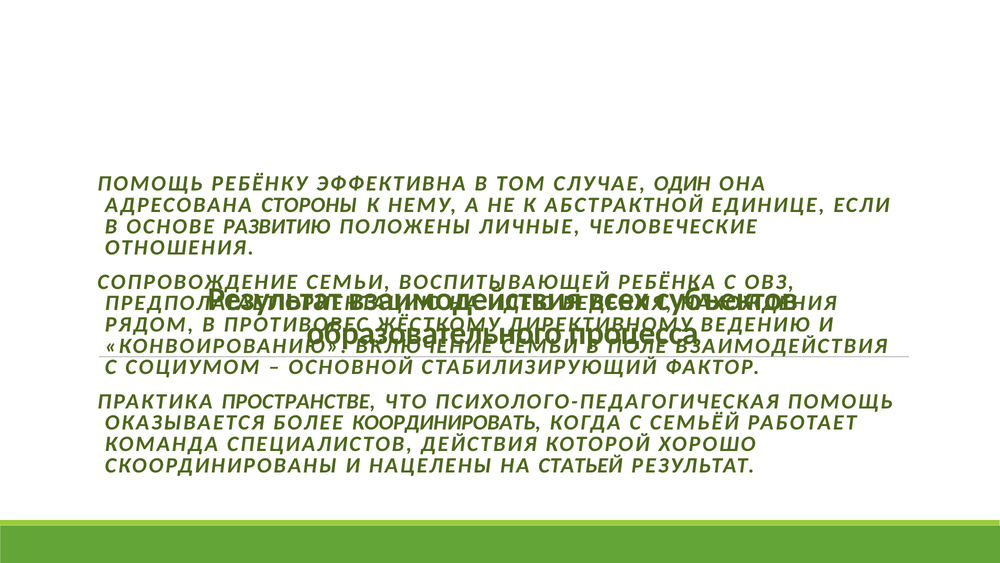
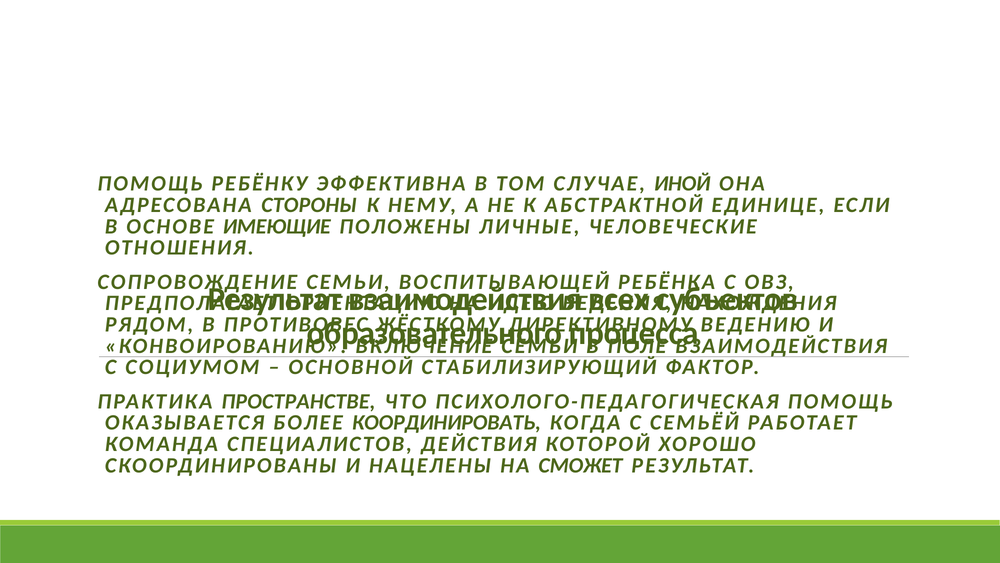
ОДИН: ОДИН -> ИНОЙ
РАЗВИТИЮ: РАЗВИТИЮ -> ИМЕЮЩИЕ
СТАТЬЕЙ: СТАТЬЕЙ -> СМОЖЕТ
